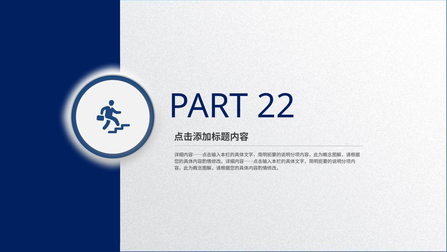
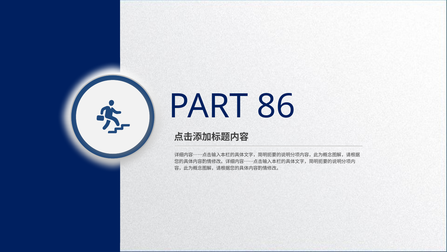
22: 22 -> 86
